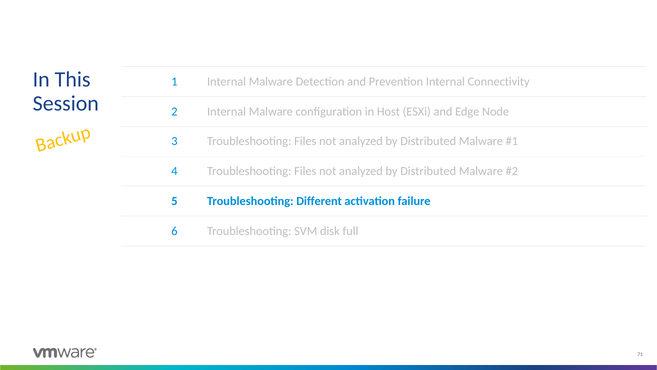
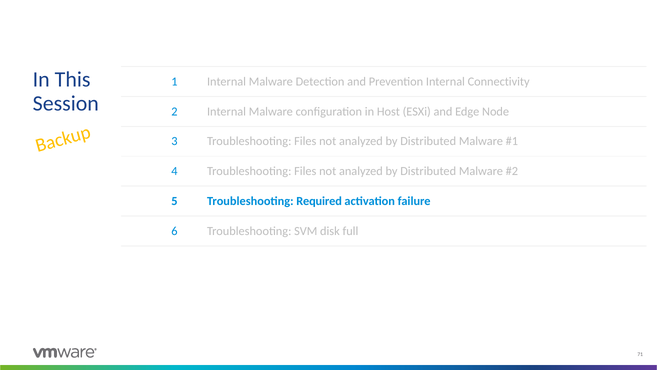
Different: Different -> Required
